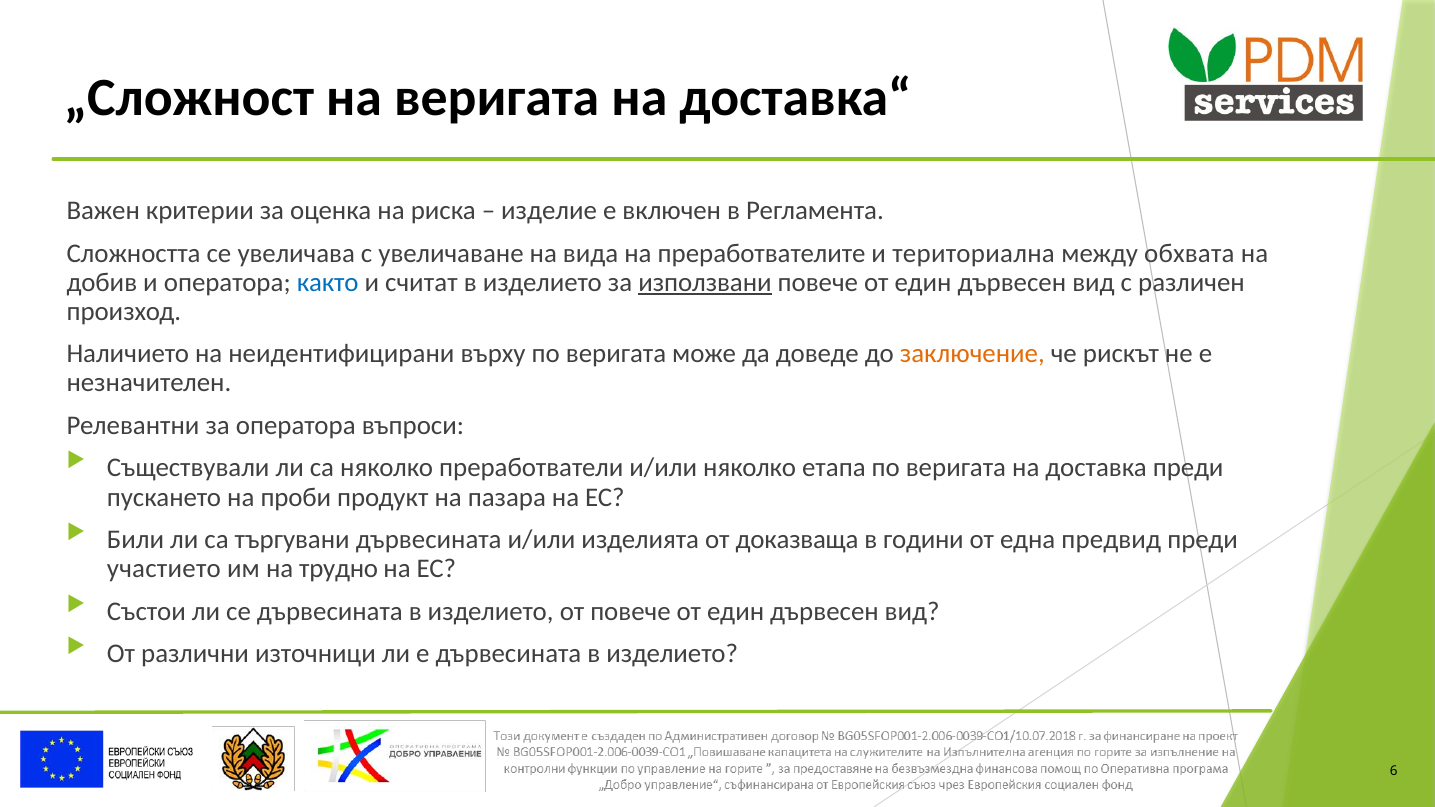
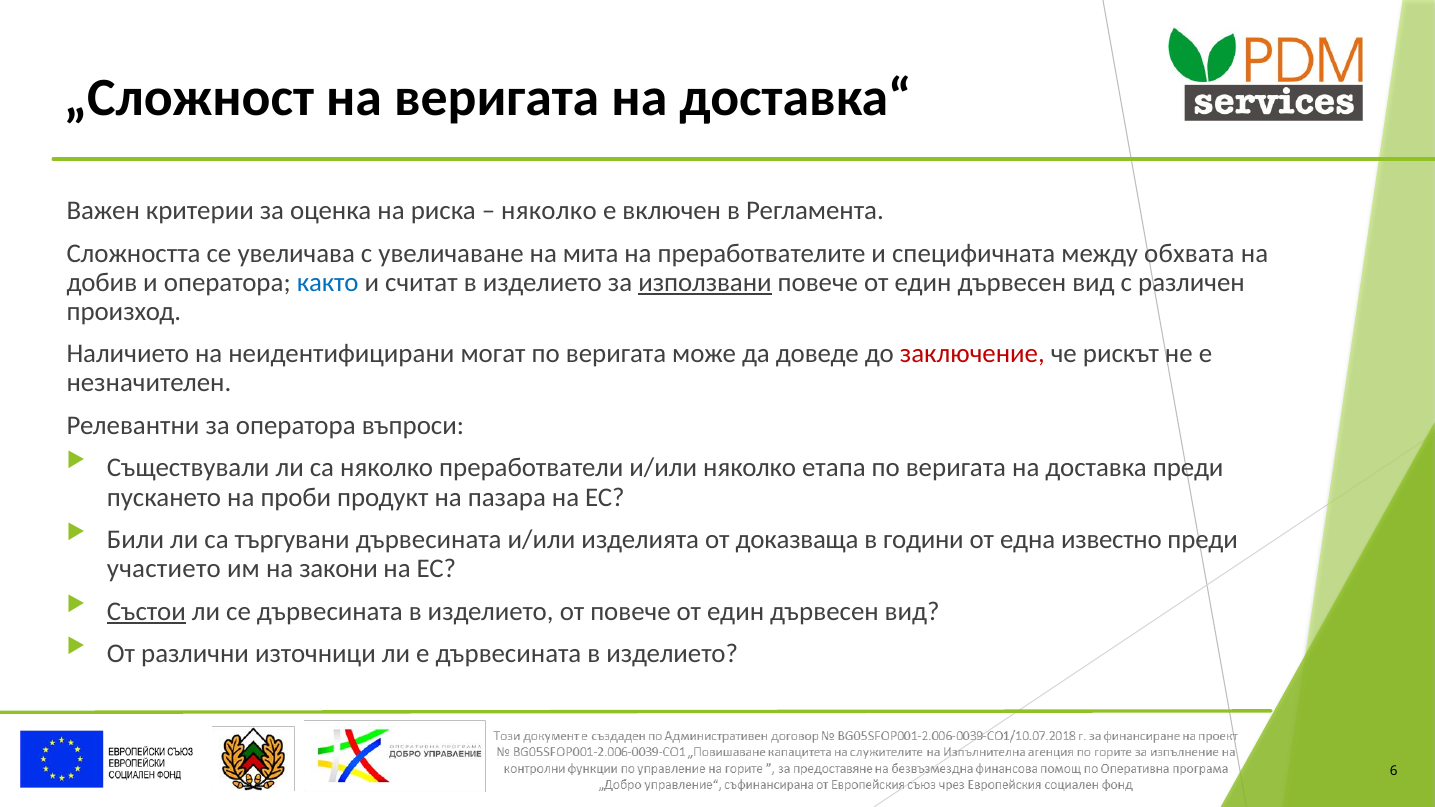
изделие at (549, 211): изделие -> няколко
вида: вида -> мита
териториална: териториална -> специфичната
върху: върху -> могат
заключение colour: orange -> red
предвид: предвид -> известно
трудно: трудно -> закони
Състои underline: none -> present
